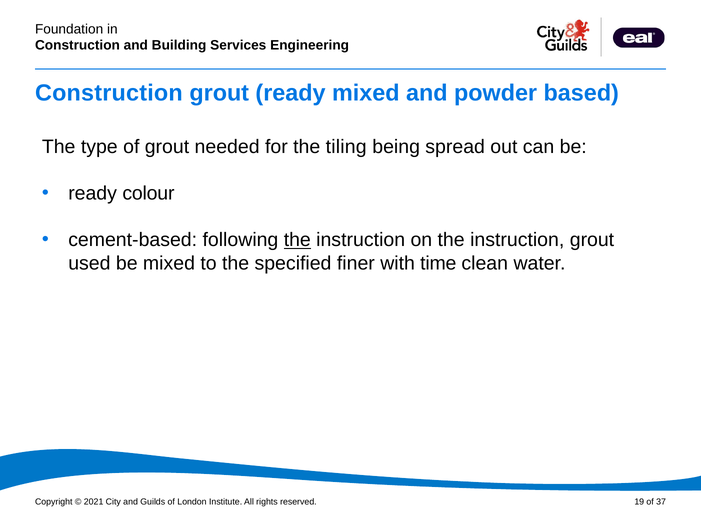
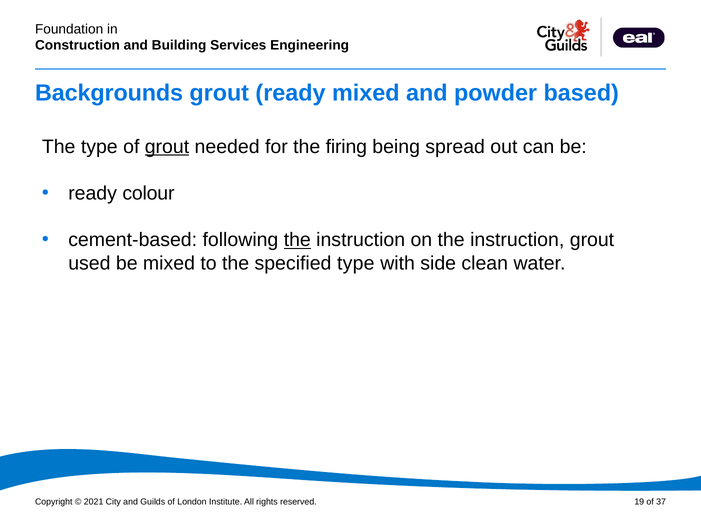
Construction at (109, 93): Construction -> Backgrounds
grout at (167, 147) underline: none -> present
tiling: tiling -> firing
specified finer: finer -> type
time: time -> side
